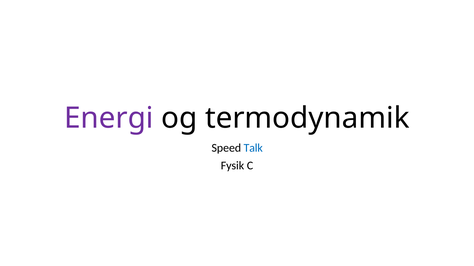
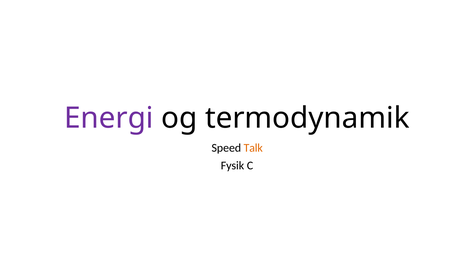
Talk colour: blue -> orange
